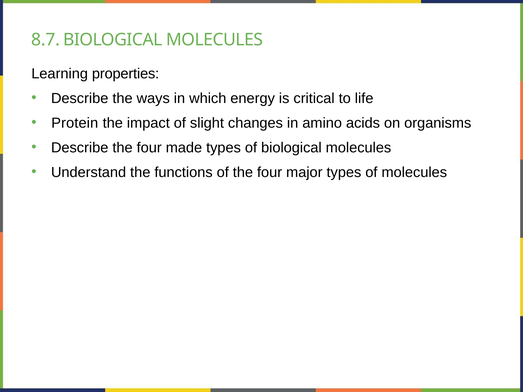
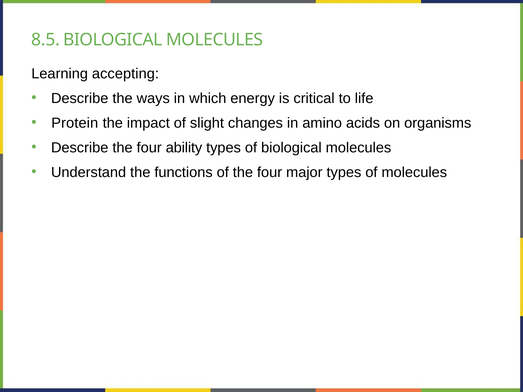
8.7: 8.7 -> 8.5
properties: properties -> accepting
made: made -> ability
